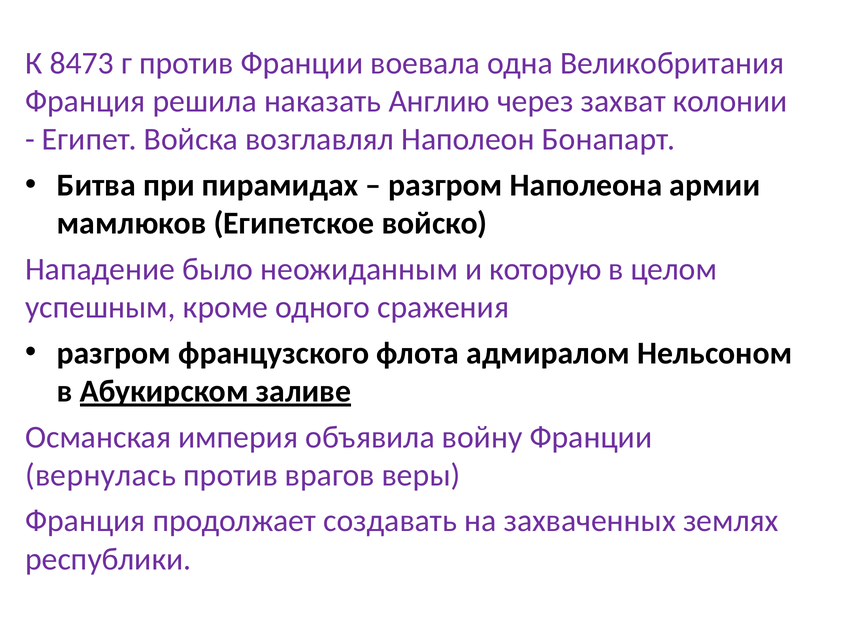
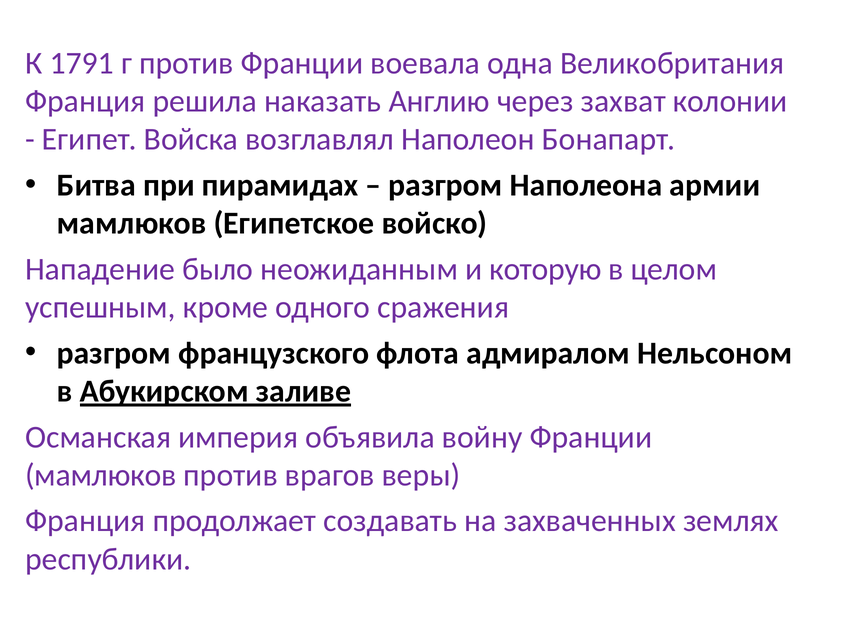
8473: 8473 -> 1791
вернулась at (101, 475): вернулась -> мамлюков
